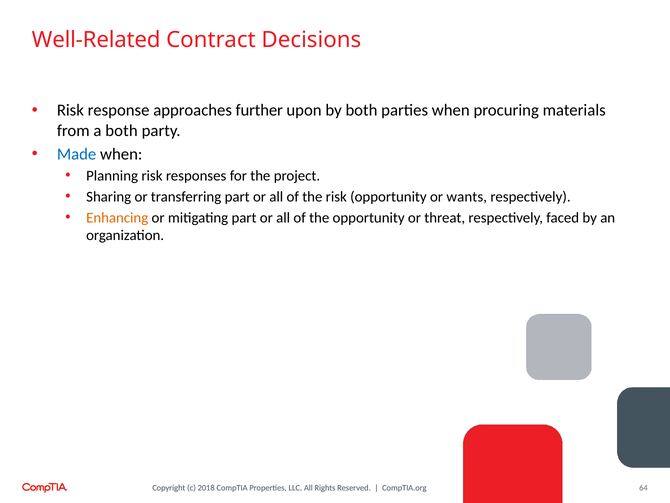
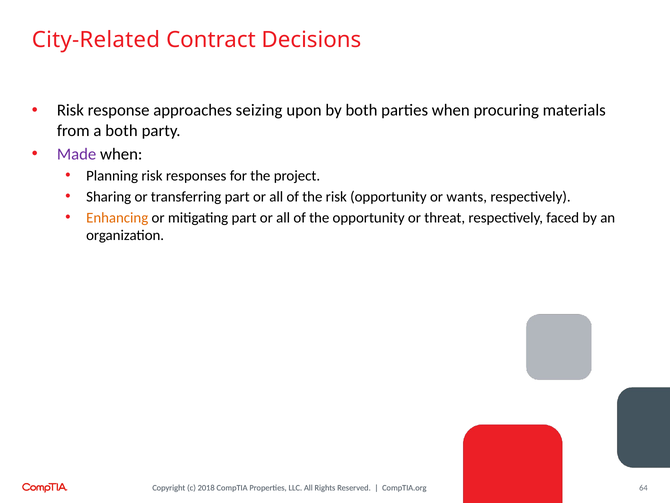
Well-Related: Well-Related -> City-Related
further: further -> seizing
Made colour: blue -> purple
